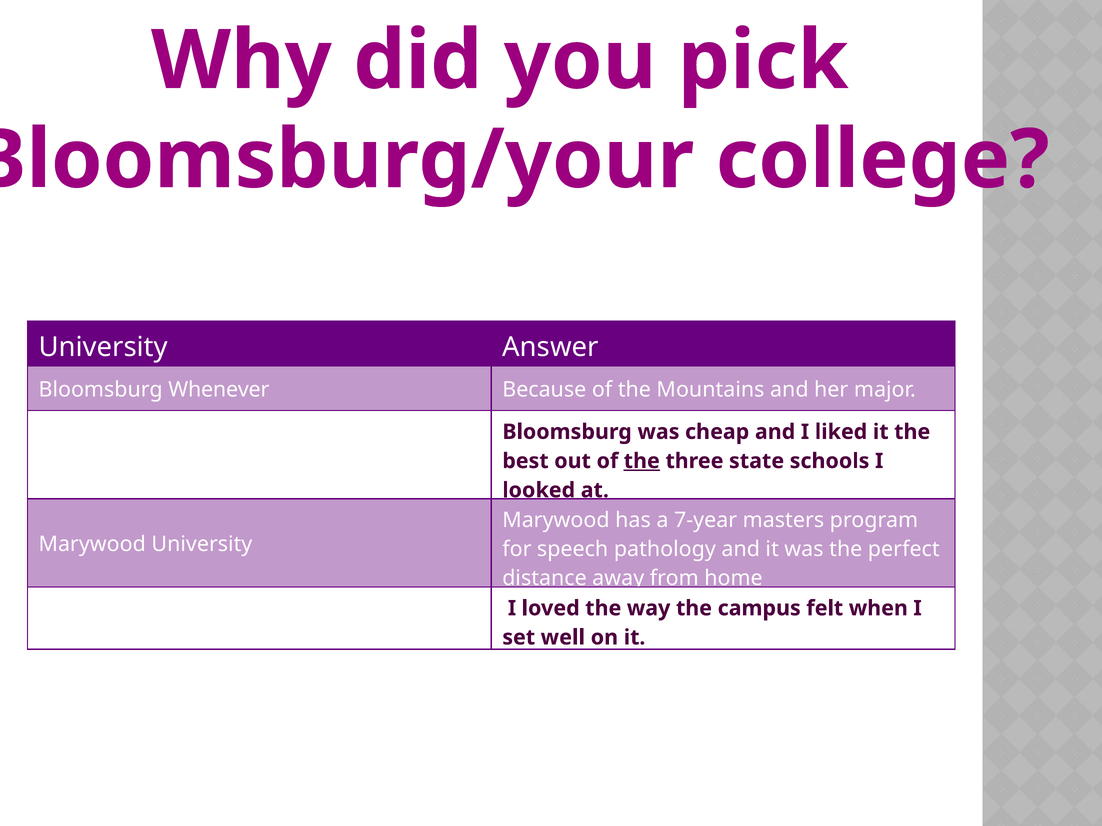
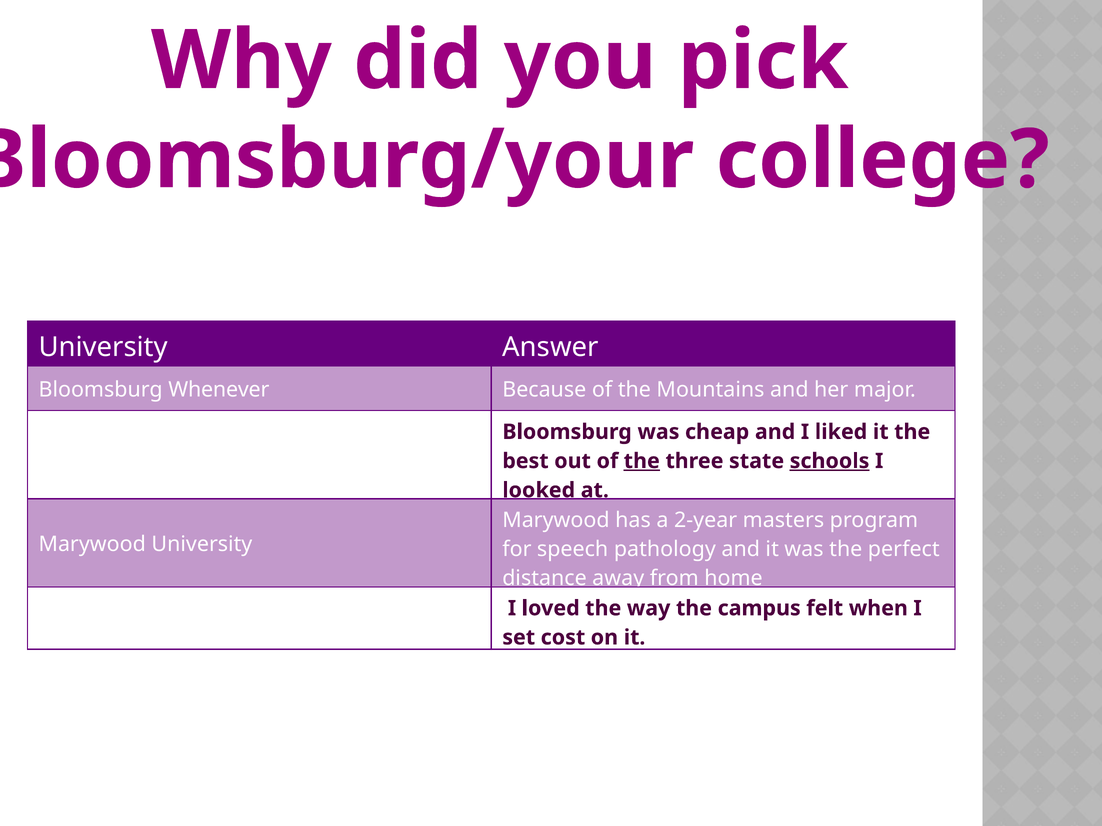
schools underline: none -> present
7-year: 7-year -> 2-year
well: well -> cost
